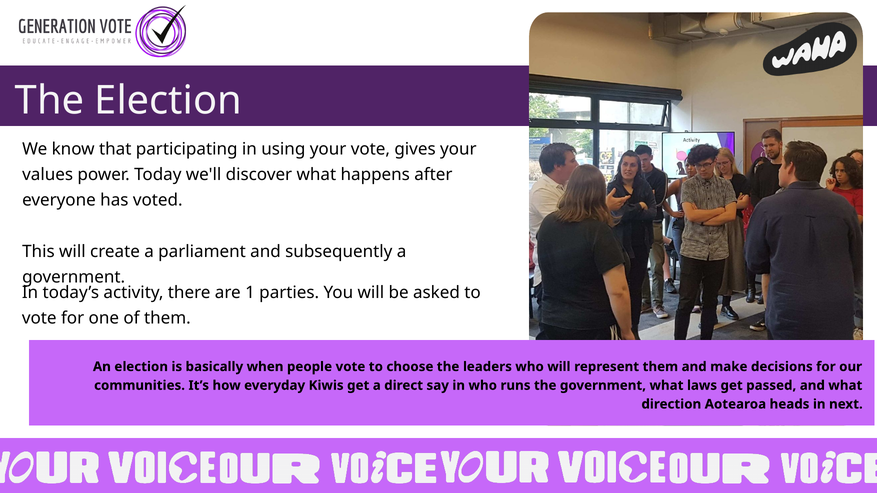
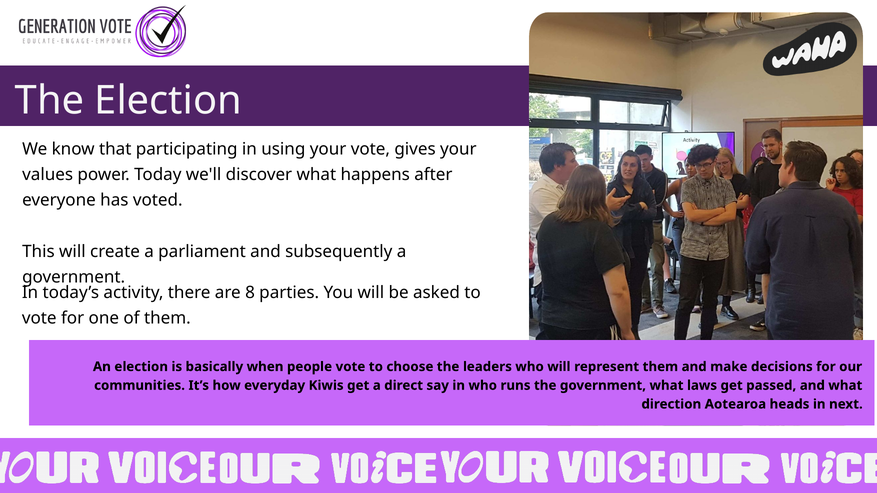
1: 1 -> 8
